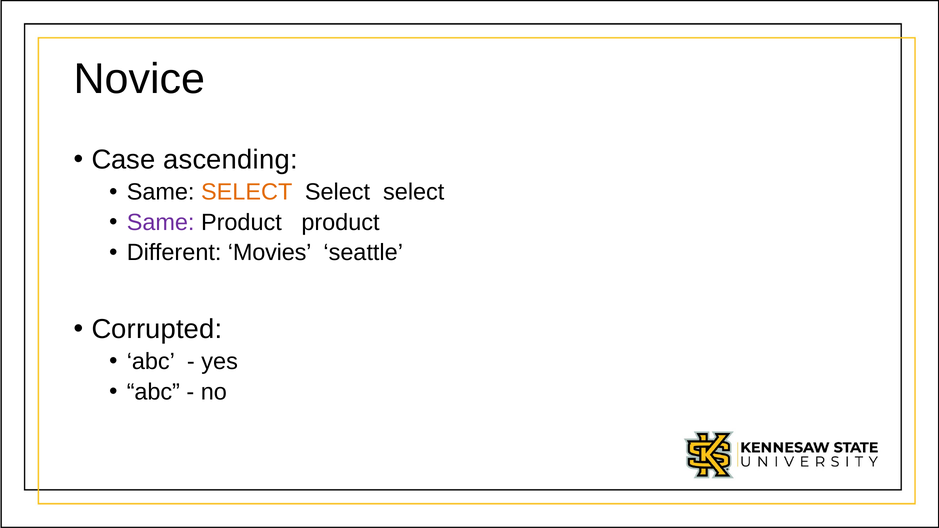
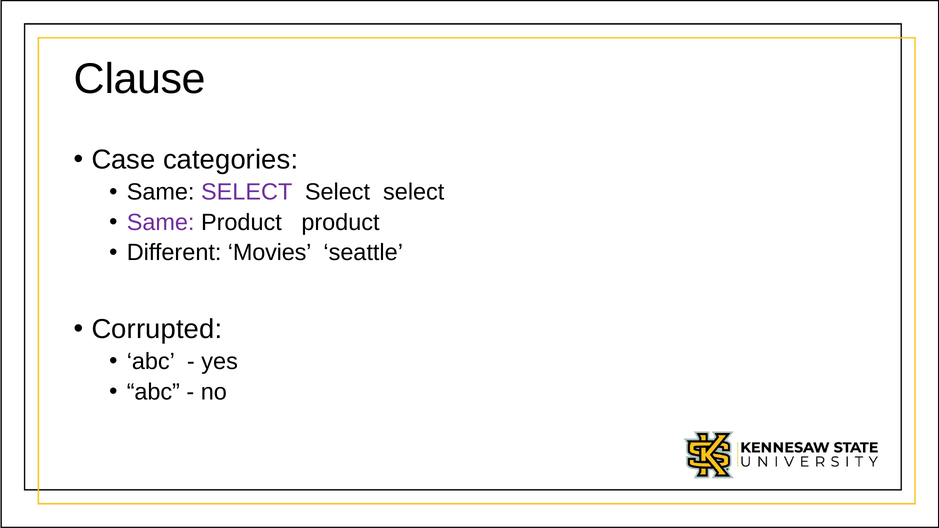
Novice: Novice -> Clause
ascending: ascending -> categories
SELECT at (247, 192) colour: orange -> purple
